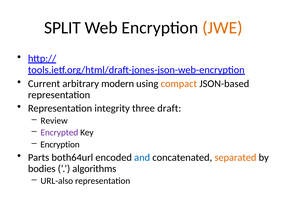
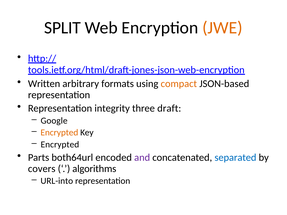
Current: Current -> Written
modern: modern -> formats
Review: Review -> Google
Encrypted at (59, 133) colour: purple -> orange
Encryption at (60, 145): Encryption -> Encrypted
and colour: blue -> purple
separated colour: orange -> blue
bodies: bodies -> covers
URL-also: URL-also -> URL-into
